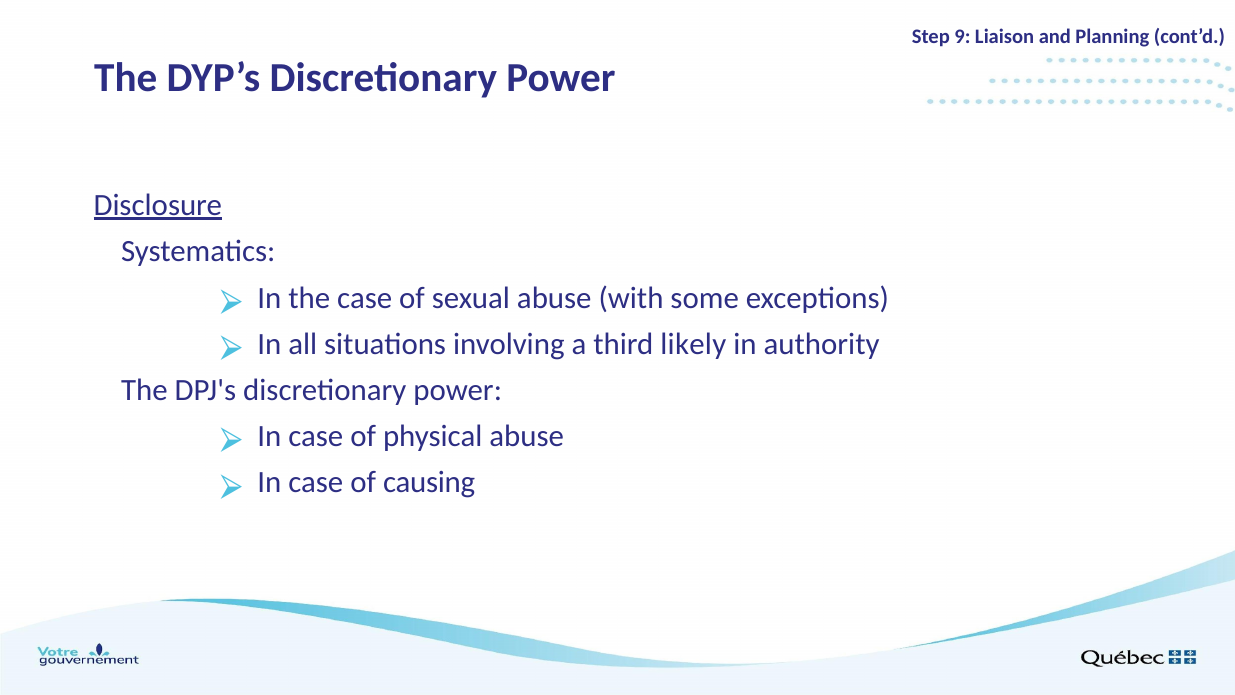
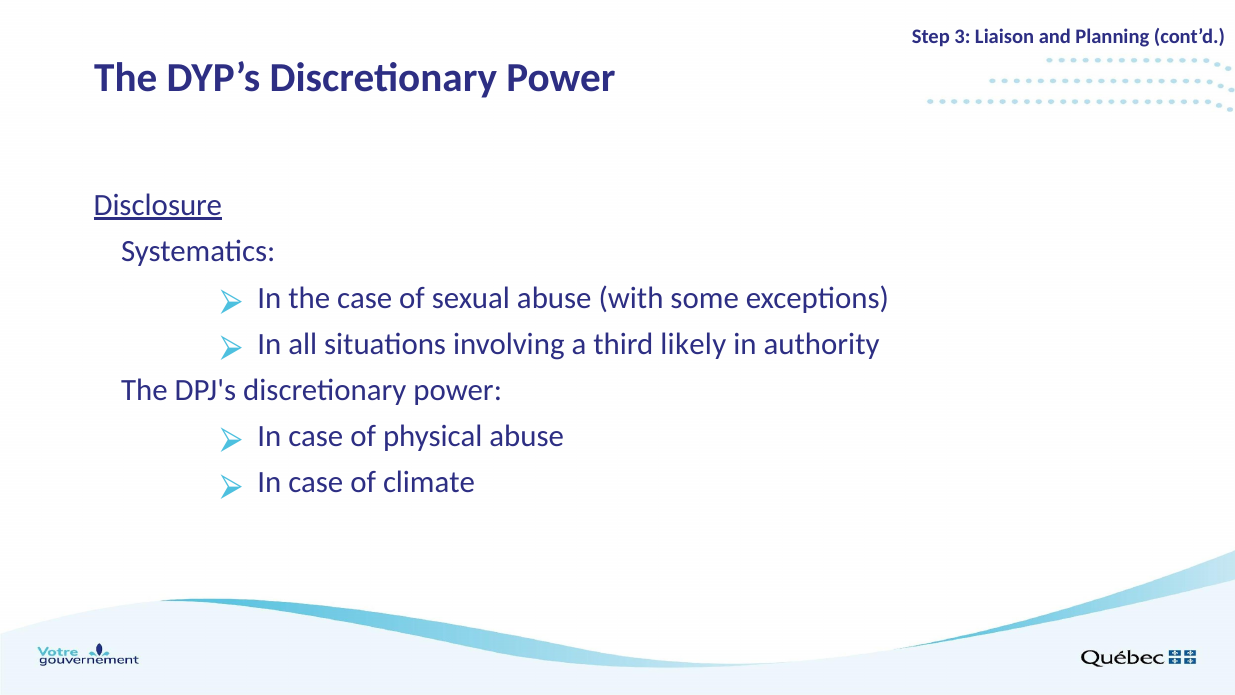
9: 9 -> 3
causing: causing -> climate
